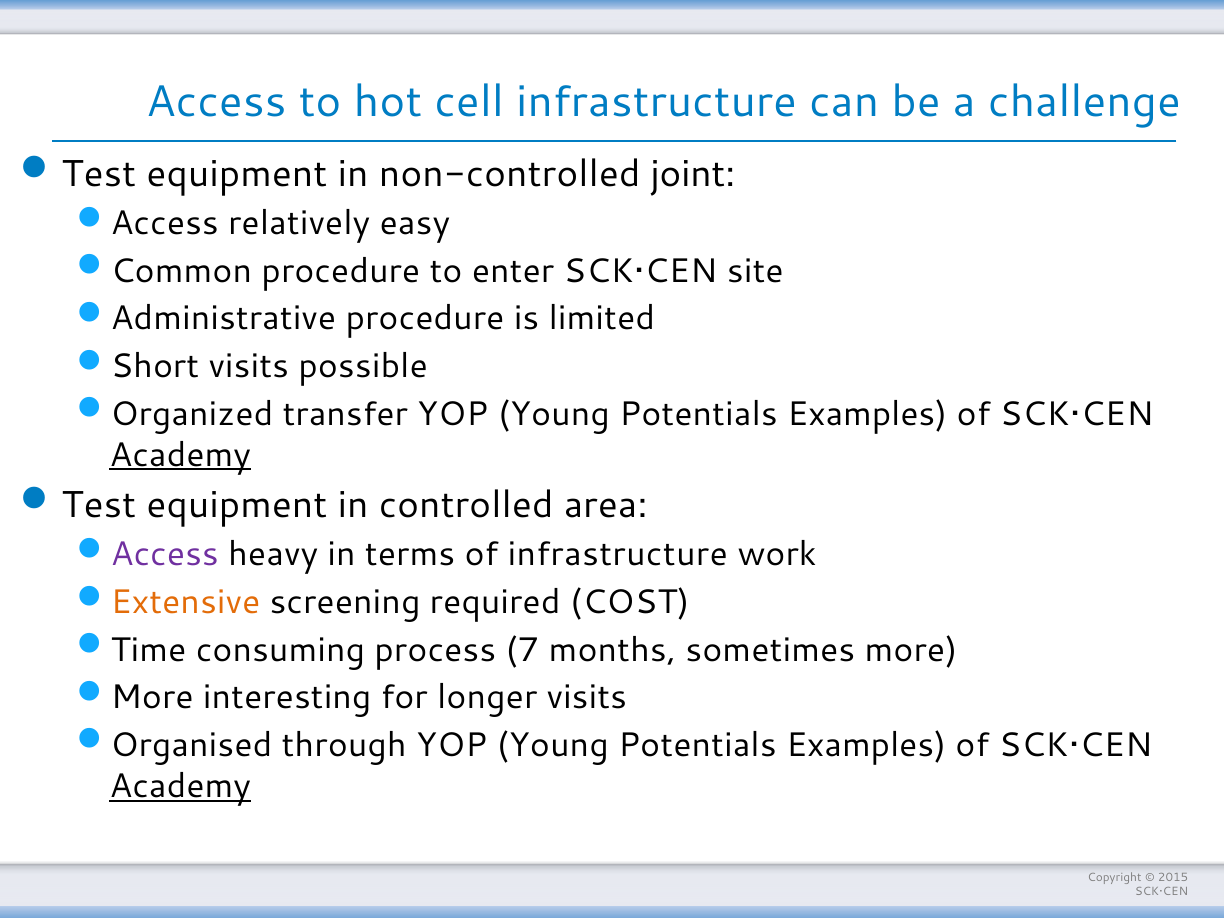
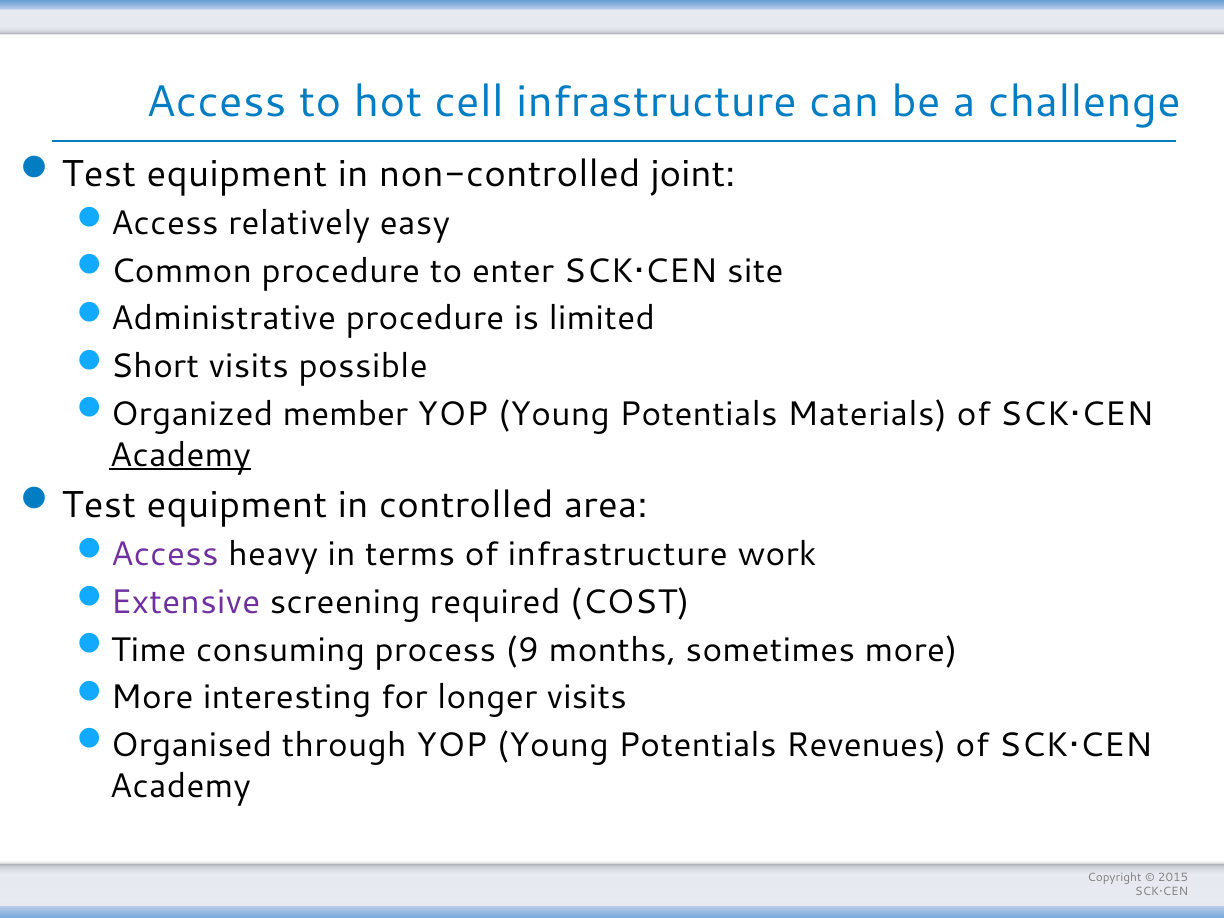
transfer: transfer -> member
Examples at (867, 414): Examples -> Materials
Extensive colour: orange -> purple
7: 7 -> 9
Examples at (866, 745): Examples -> Revenues
Academy at (180, 786) underline: present -> none
